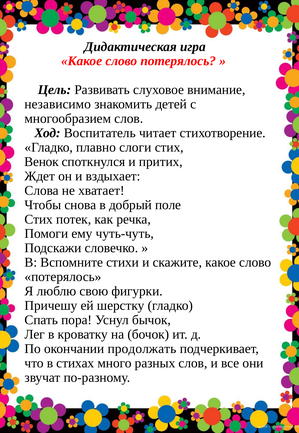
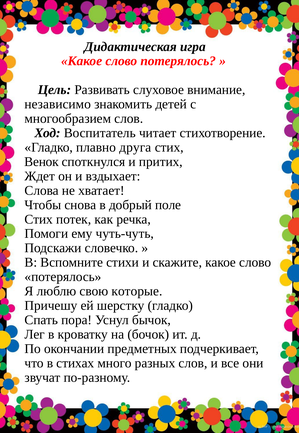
слоги: слоги -> друга
фигурки: фигурки -> которые
продолжать: продолжать -> предметных
